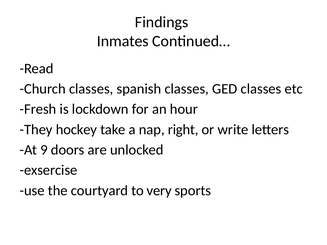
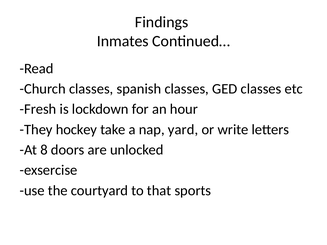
right: right -> yard
9: 9 -> 8
very: very -> that
